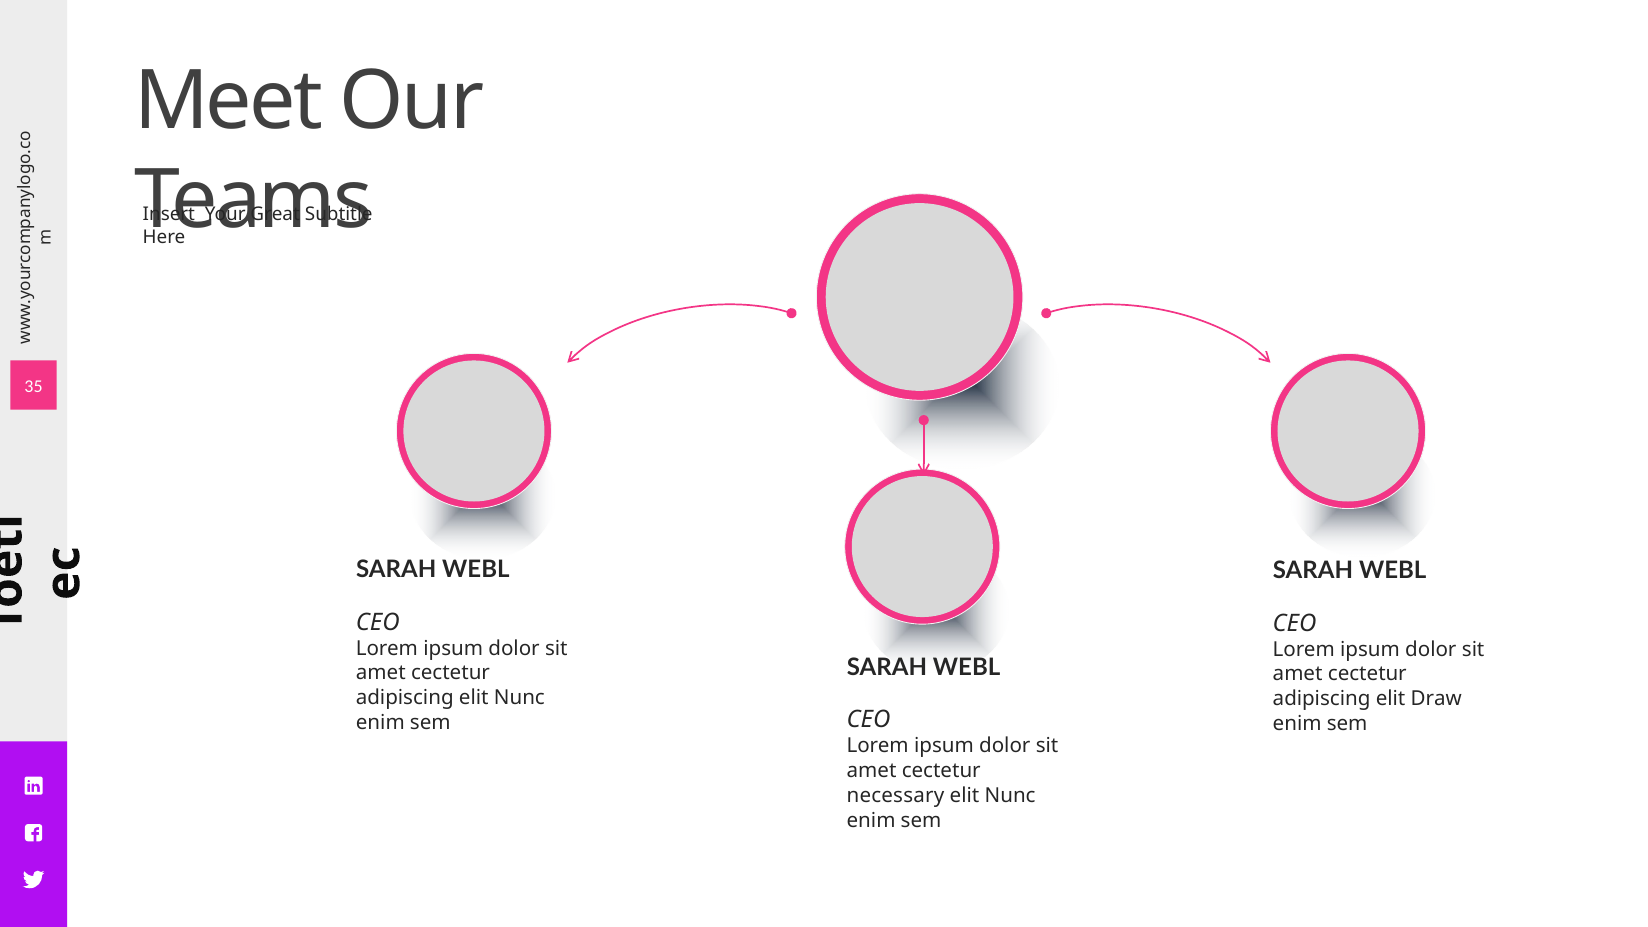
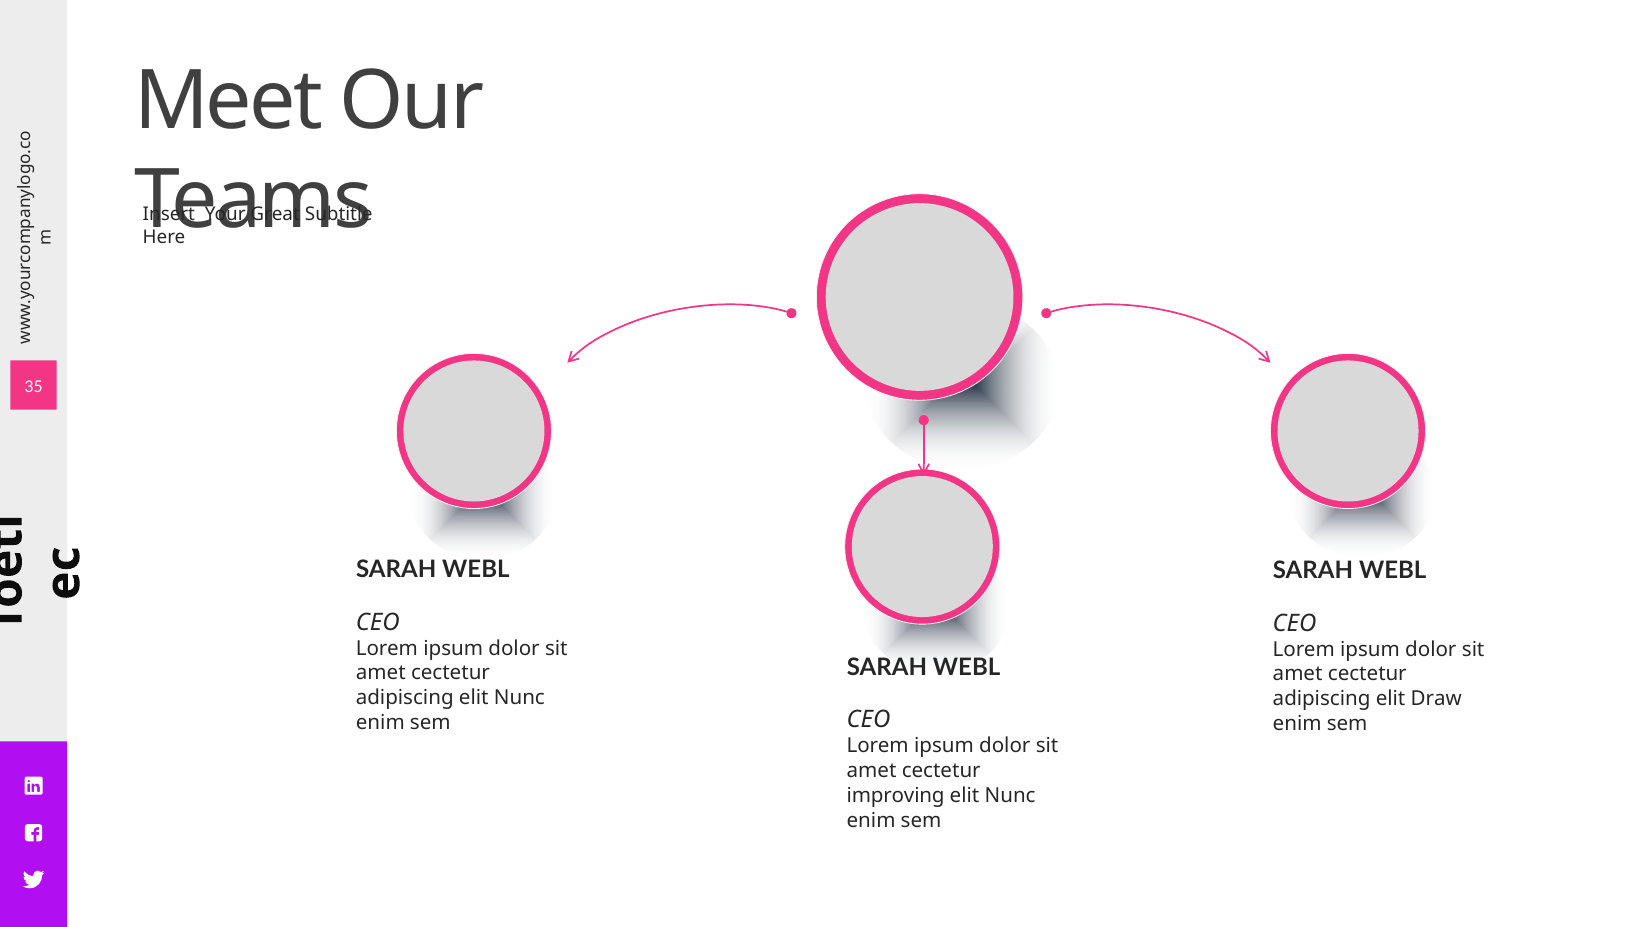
necessary: necessary -> improving
